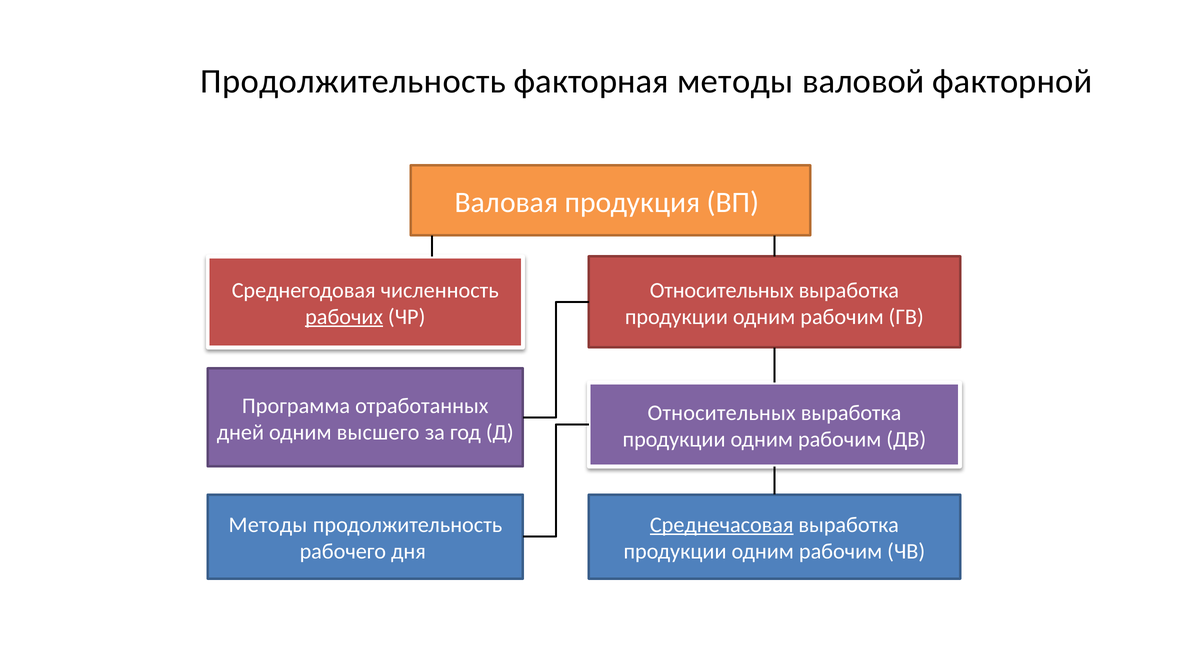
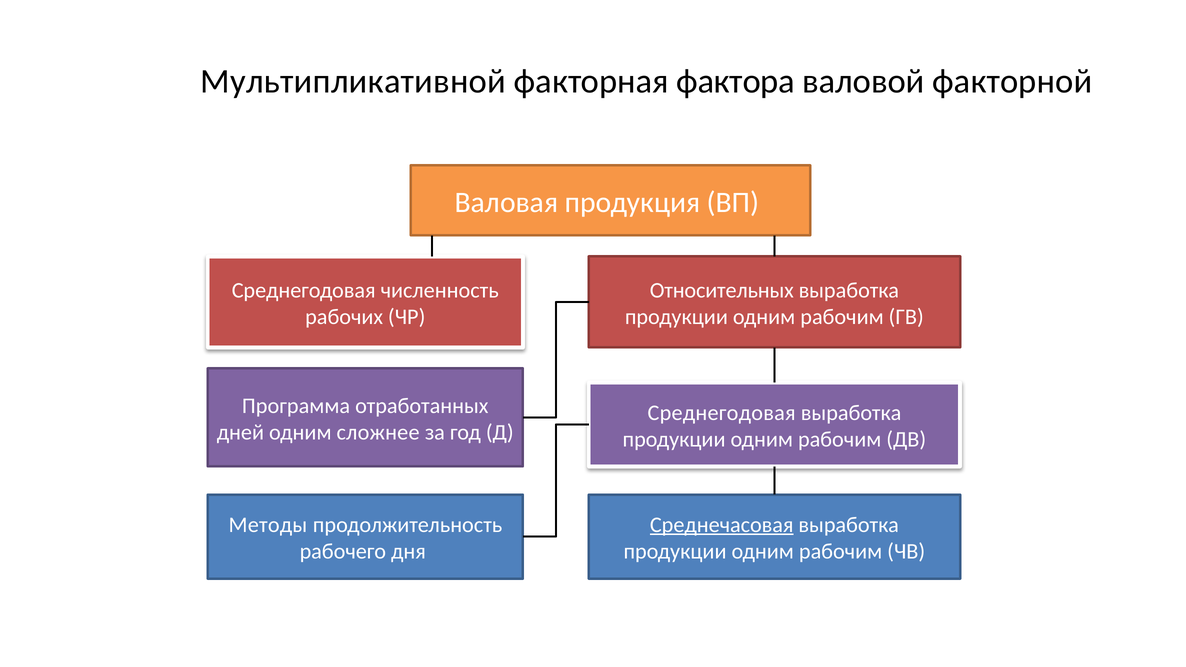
Продолжительность at (353, 81): Продолжительность -> Мультипликативной
факторная методы: методы -> фактора
рабочих underline: present -> none
Относительных at (722, 413): Относительных -> Среднегодовая
высшего: высшего -> сложнее
